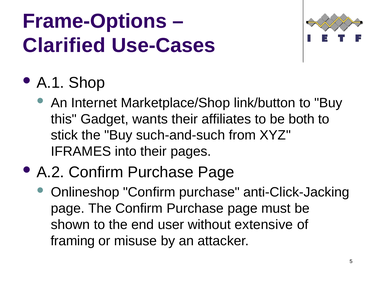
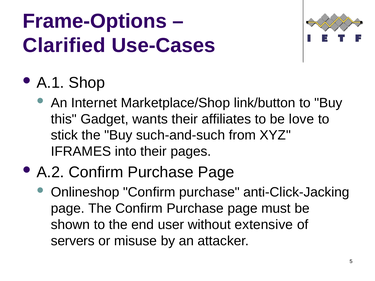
both: both -> love
framing: framing -> servers
